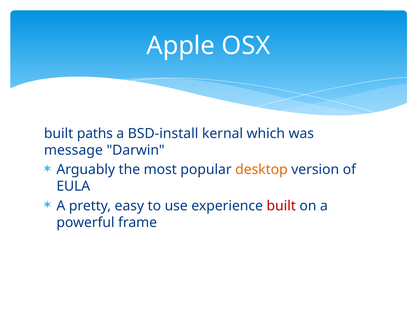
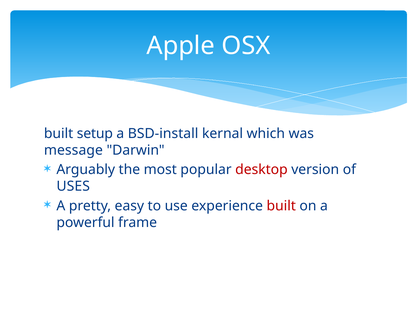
paths: paths -> setup
desktop colour: orange -> red
EULA: EULA -> USES
